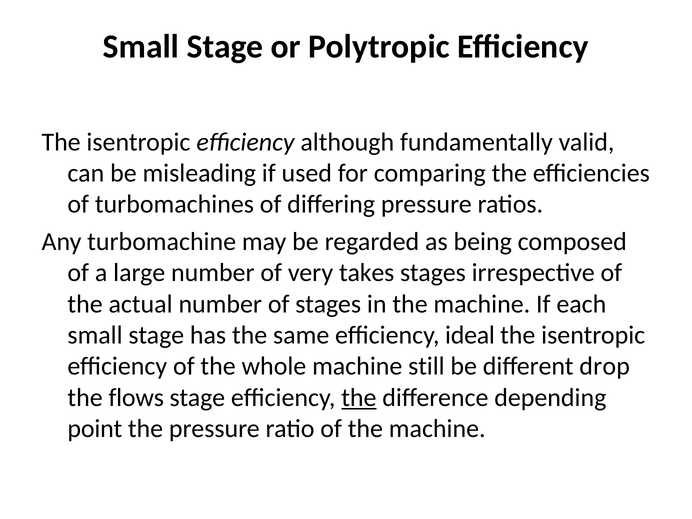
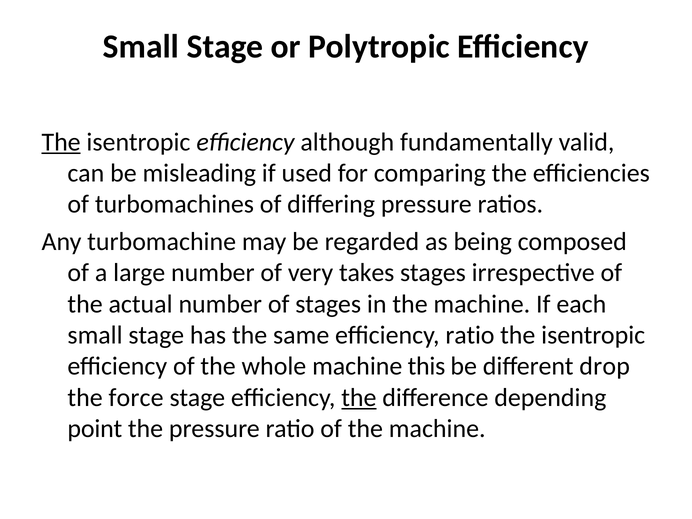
The at (61, 142) underline: none -> present
efficiency ideal: ideal -> ratio
still: still -> this
flows: flows -> force
